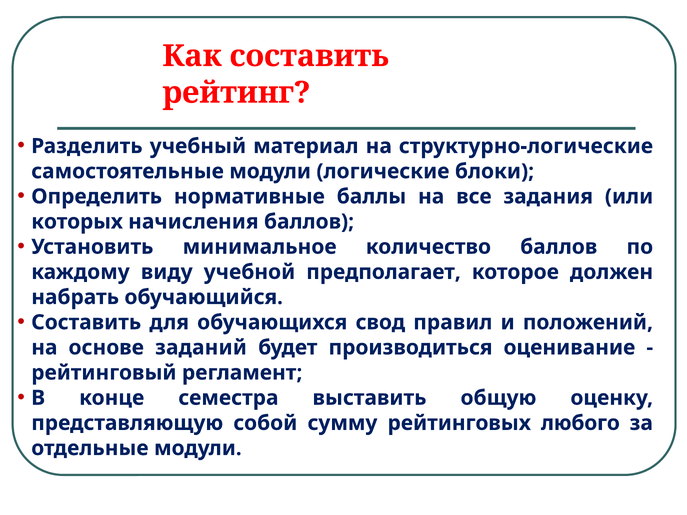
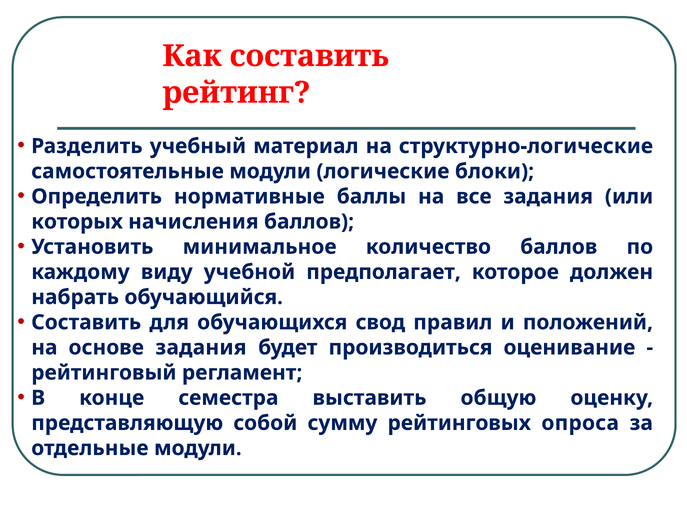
основе заданий: заданий -> задания
любого: любого -> опроса
